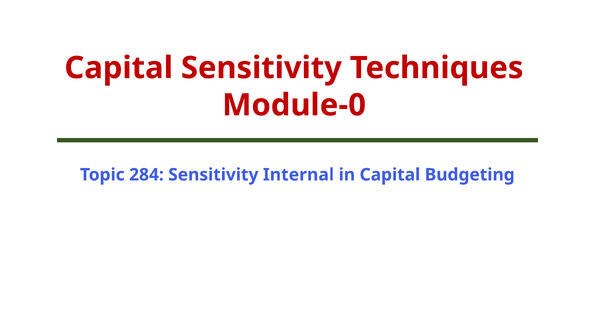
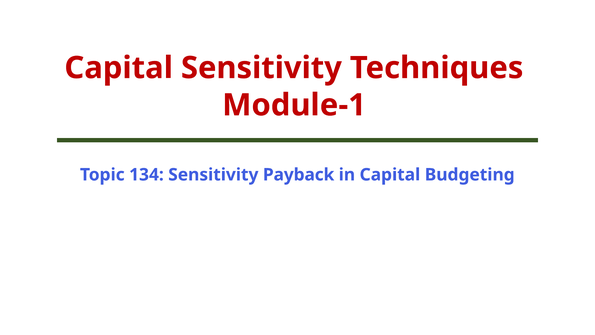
Module-0: Module-0 -> Module-1
284: 284 -> 134
Internal: Internal -> Payback
